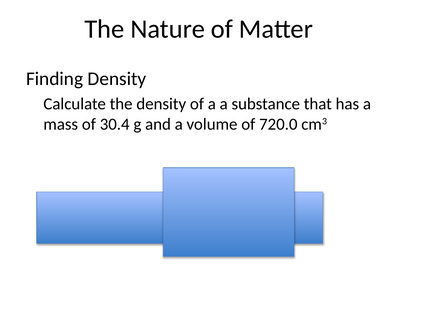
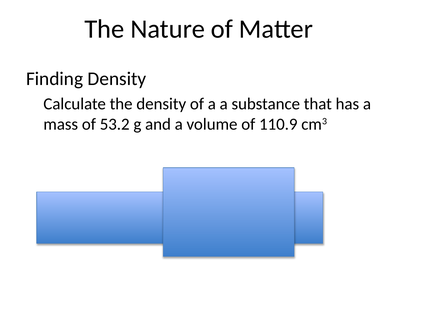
30.4: 30.4 -> 53.2
720.0: 720.0 -> 110.9
